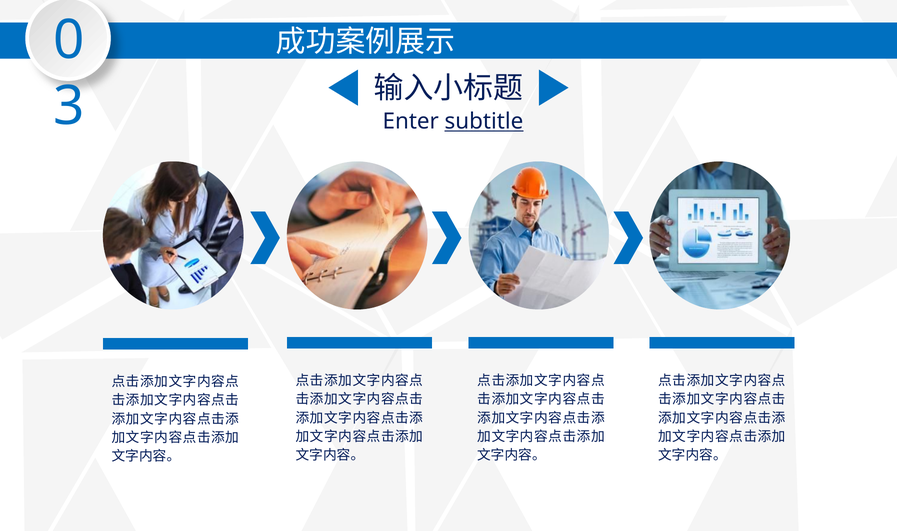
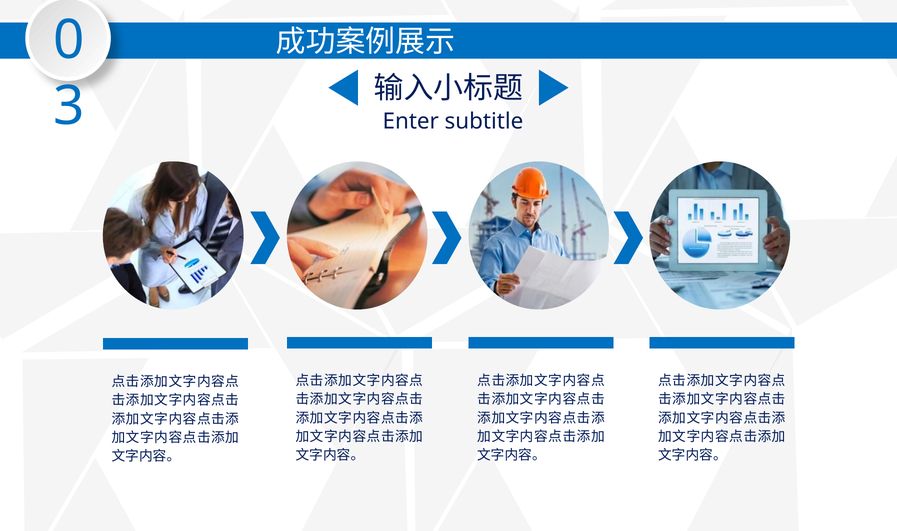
subtitle underline: present -> none
